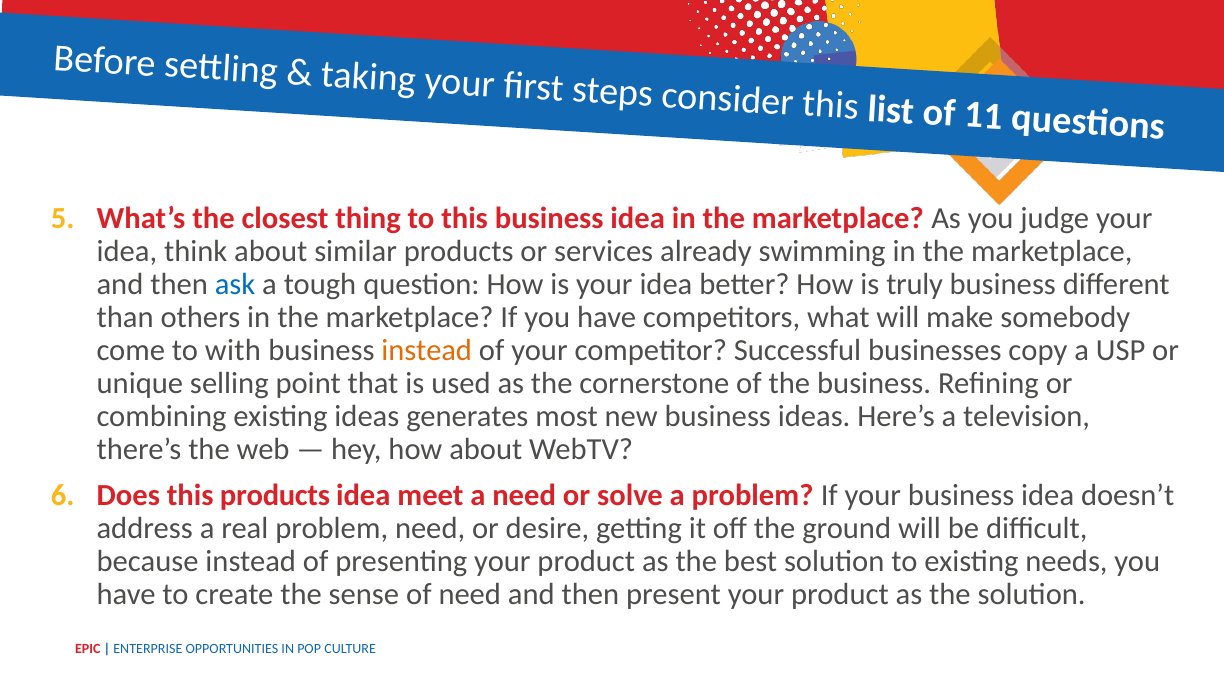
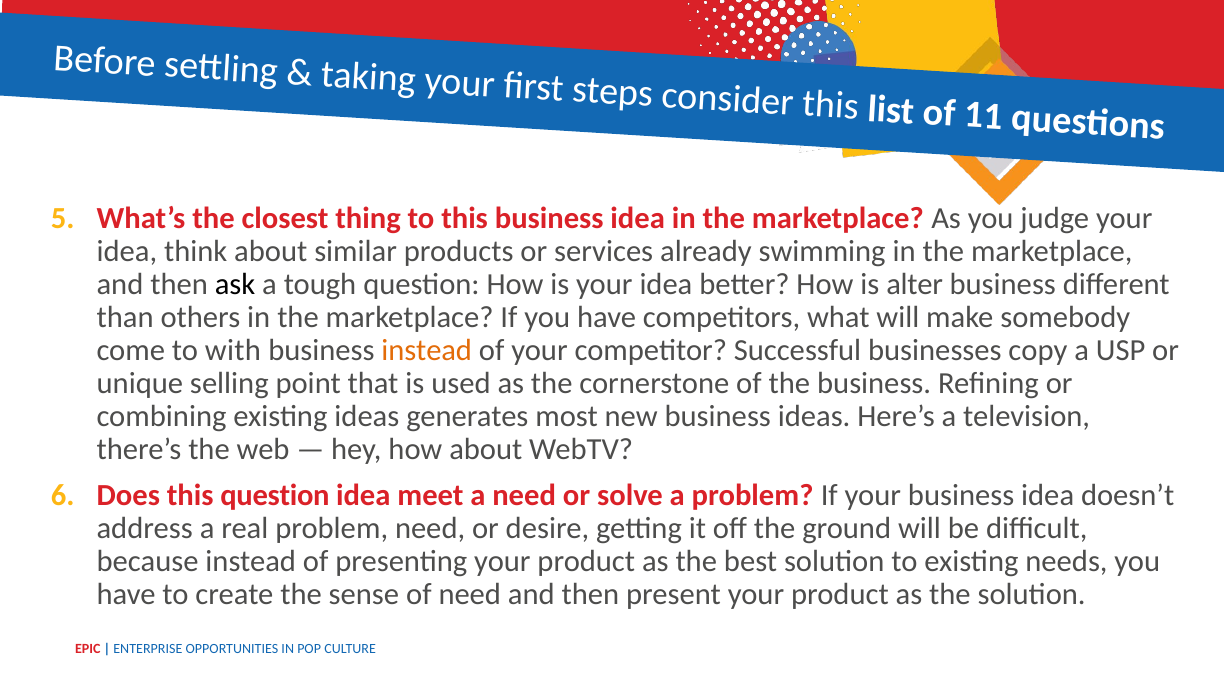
ask colour: blue -> black
truly: truly -> alter
this products: products -> question
